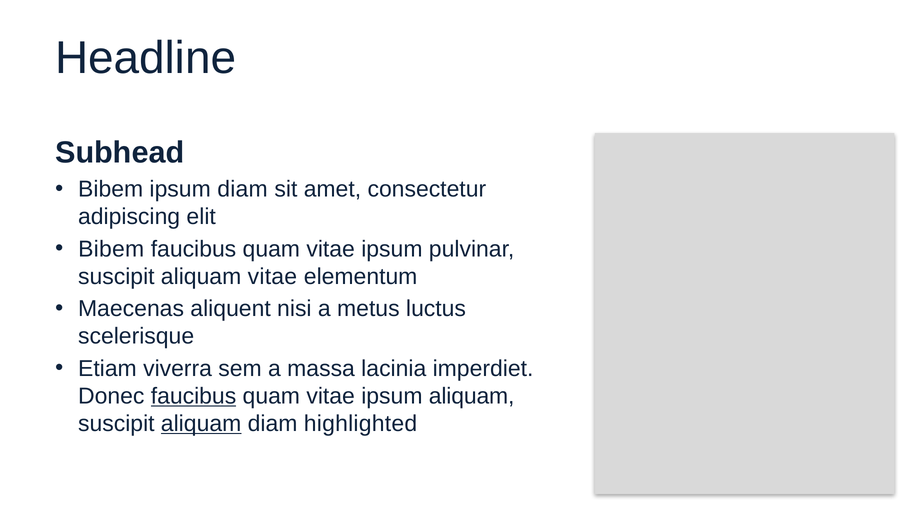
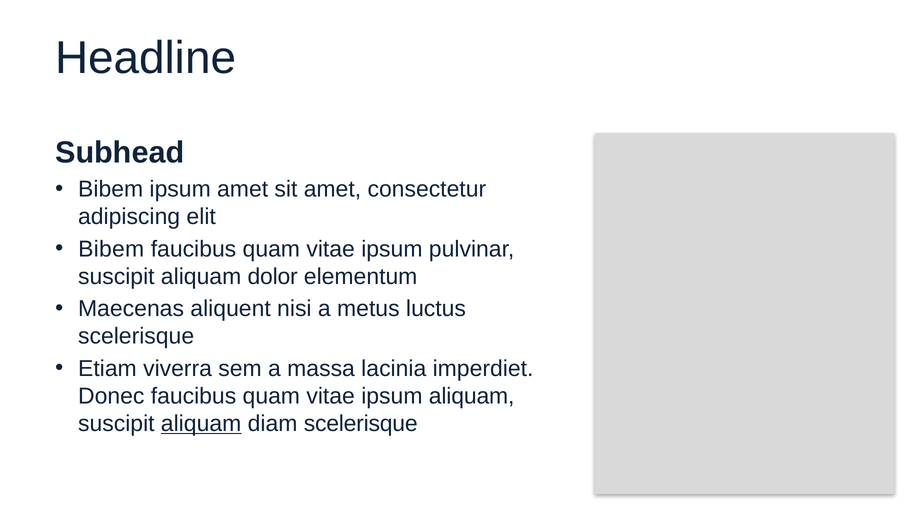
ipsum diam: diam -> amet
aliquam vitae: vitae -> dolor
faucibus at (194, 396) underline: present -> none
diam highlighted: highlighted -> scelerisque
